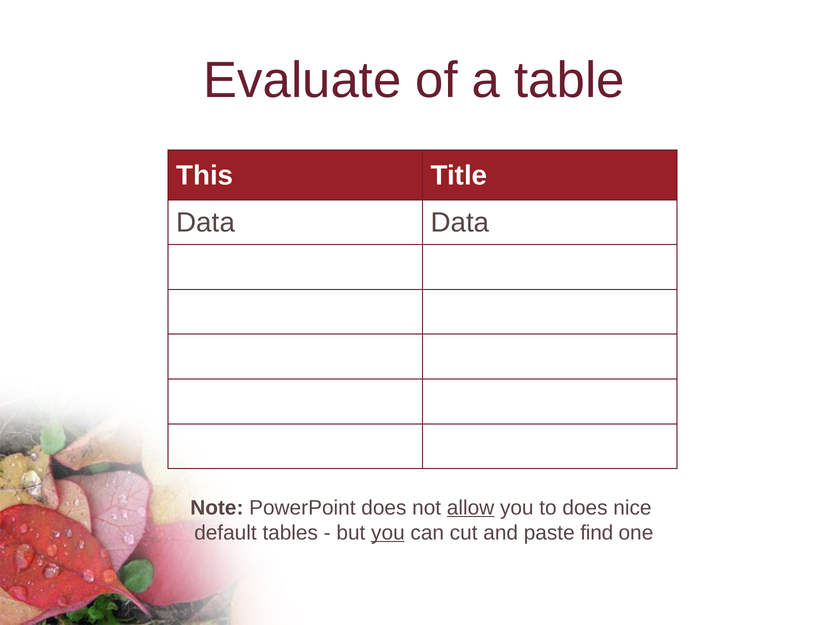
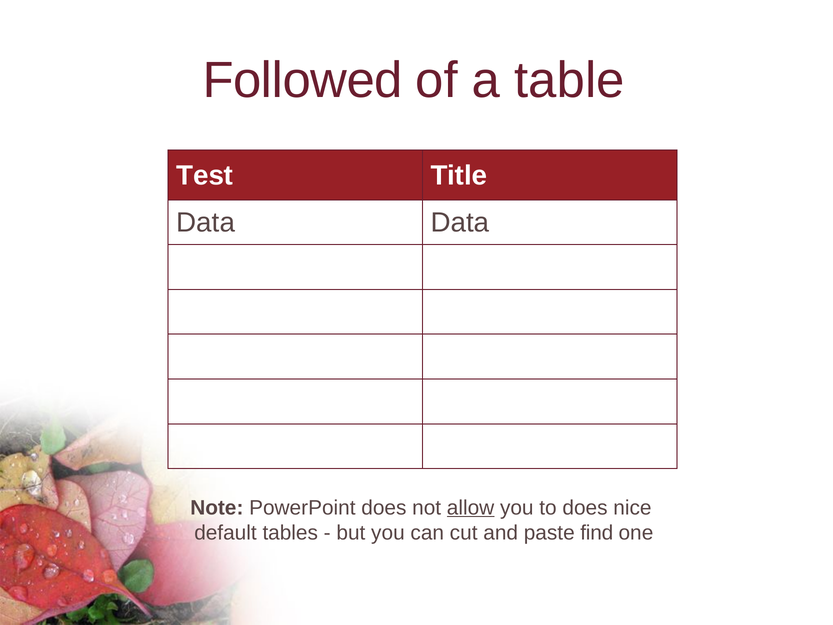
Evaluate: Evaluate -> Followed
This: This -> Test
you at (388, 532) underline: present -> none
